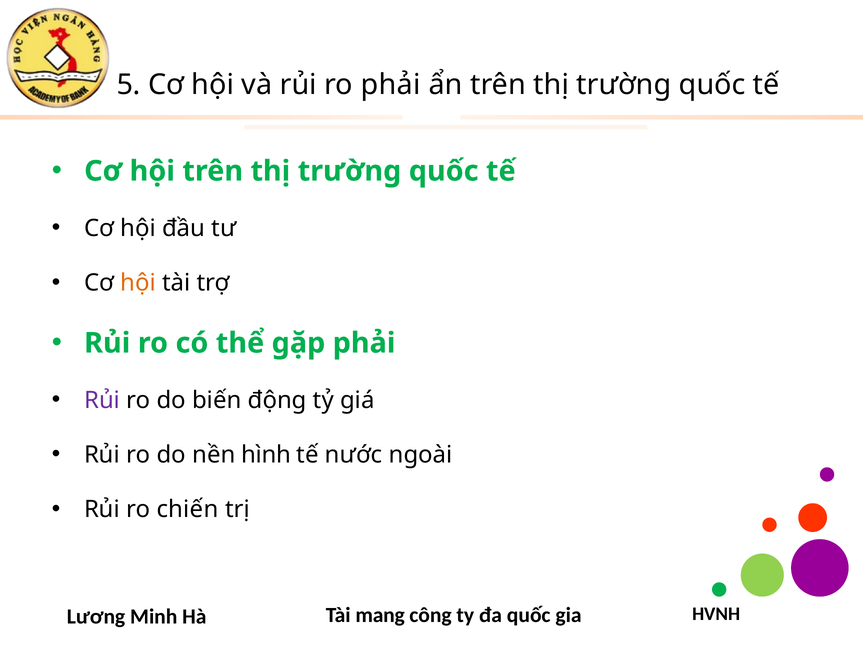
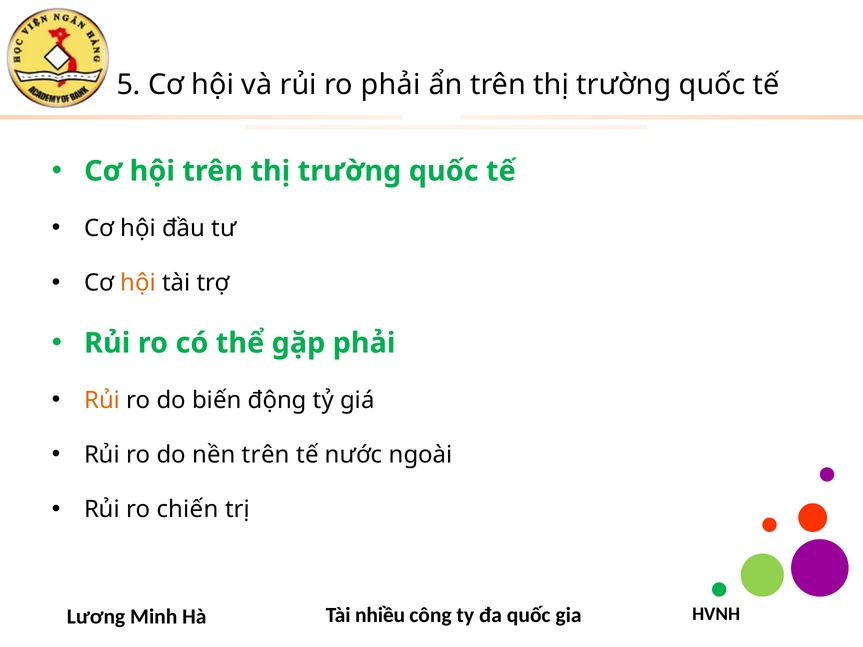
Rủi at (102, 400) colour: purple -> orange
nền hình: hình -> trên
mang: mang -> nhiều
